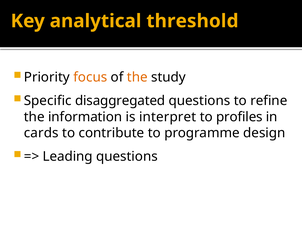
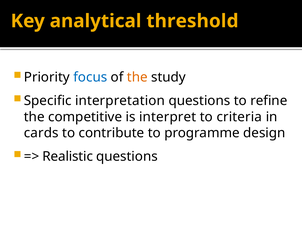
focus colour: orange -> blue
disaggregated: disaggregated -> interpretation
information: information -> competitive
profiles: profiles -> criteria
Leading: Leading -> Realistic
